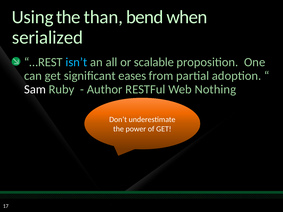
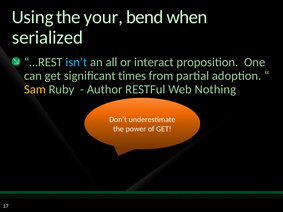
than: than -> your
scalable: scalable -> interact
eases: eases -> times
Sam colour: white -> yellow
